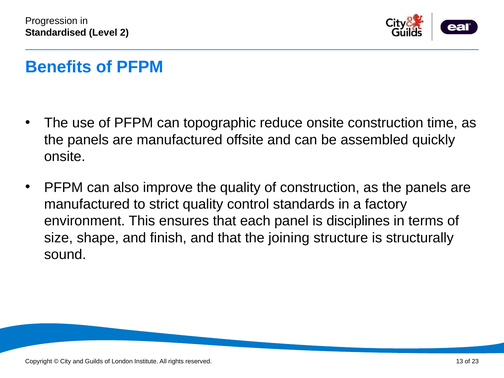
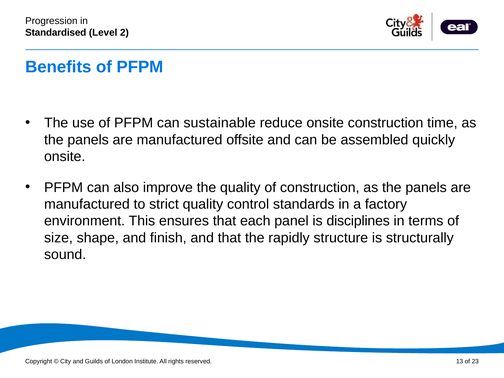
topographic: topographic -> sustainable
joining: joining -> rapidly
